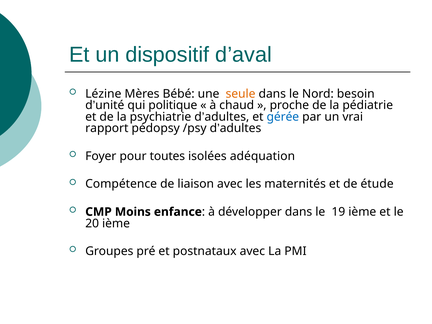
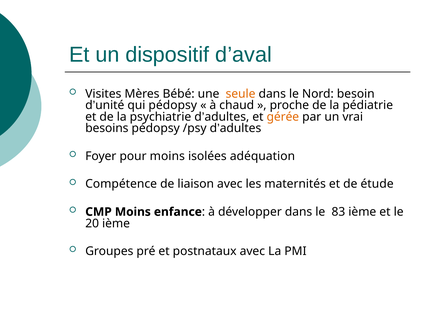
Lézine: Lézine -> Visites
qui politique: politique -> pédopsy
gérée colour: blue -> orange
rapport: rapport -> besoins
pour toutes: toutes -> moins
19: 19 -> 83
